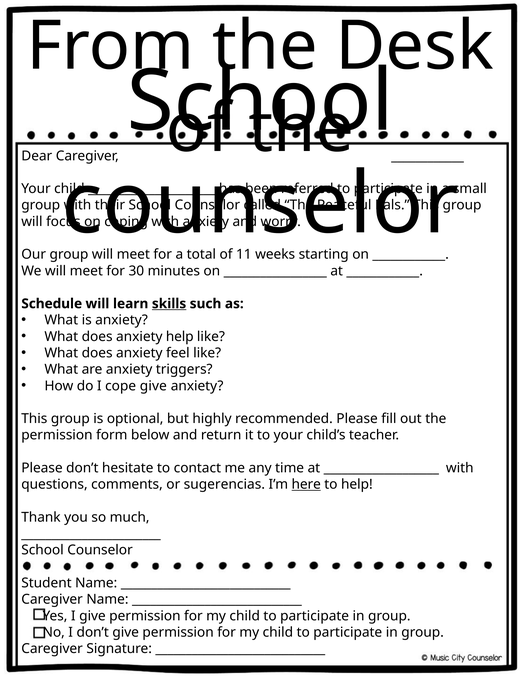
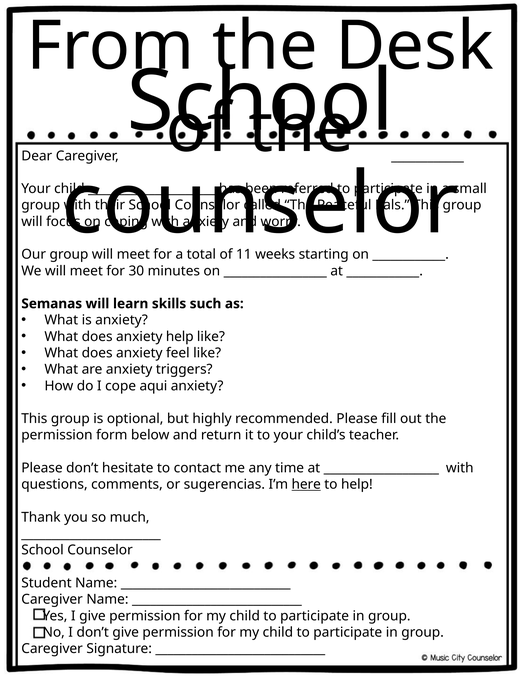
Schedule: Schedule -> Semanas
skills underline: present -> none
cope give: give -> aqui
